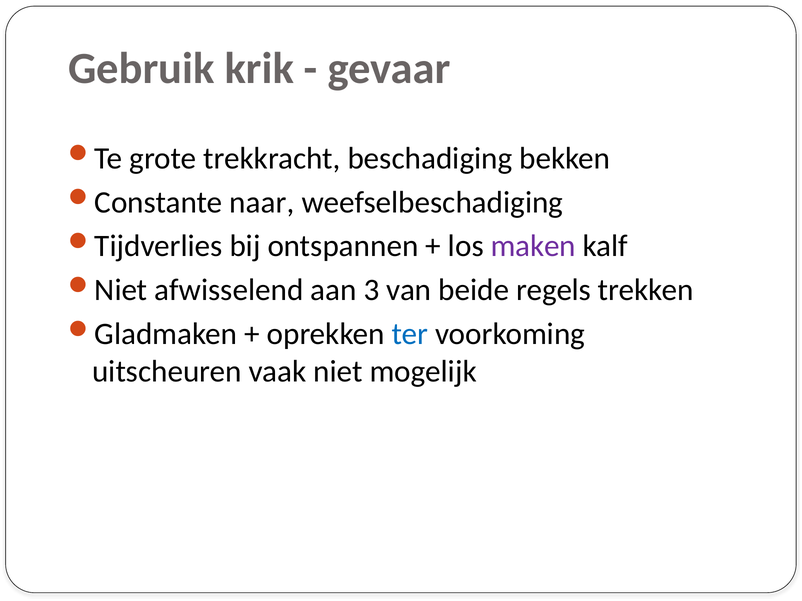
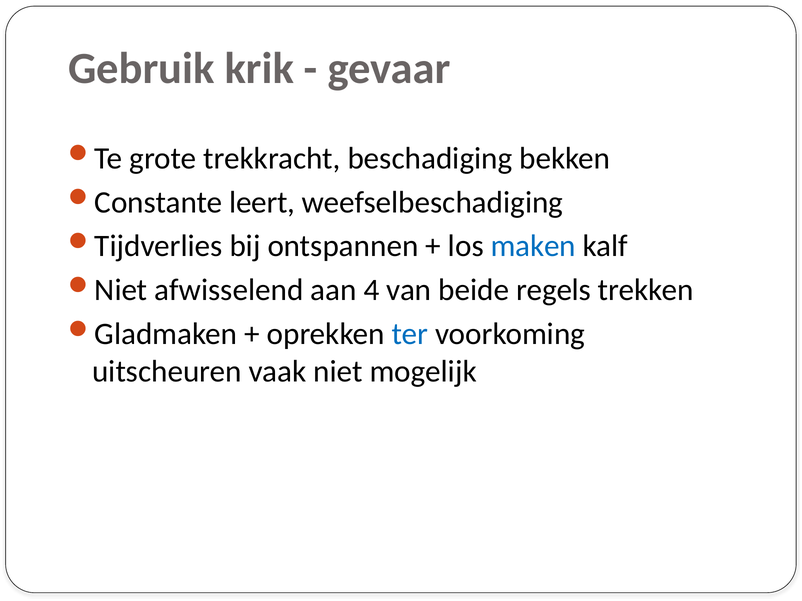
naar: naar -> leert
maken colour: purple -> blue
3: 3 -> 4
